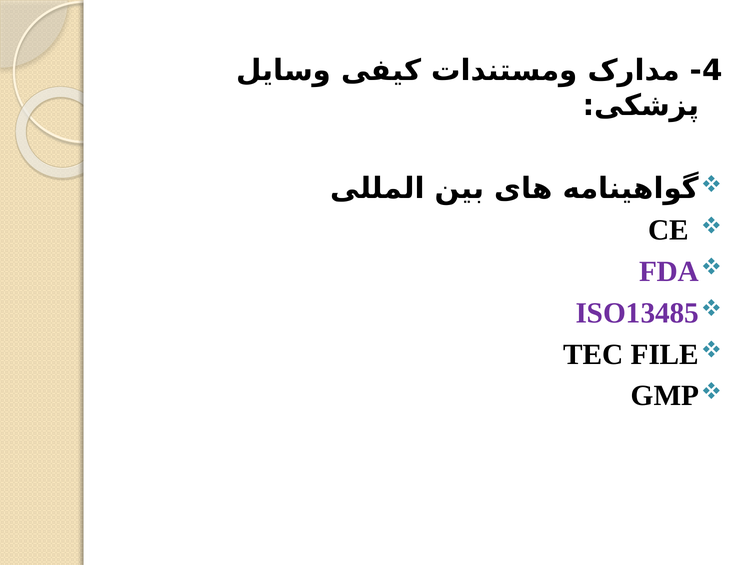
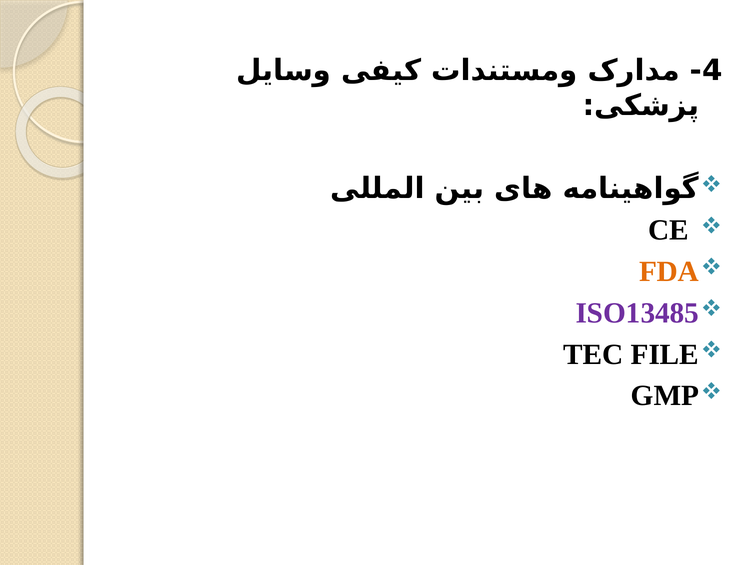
FDA colour: purple -> orange
